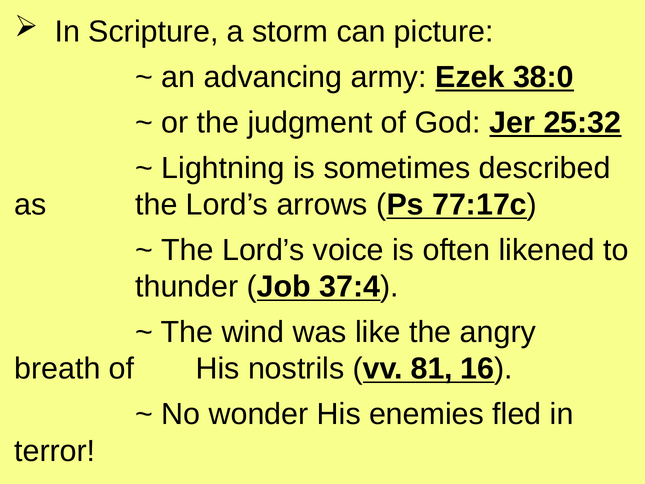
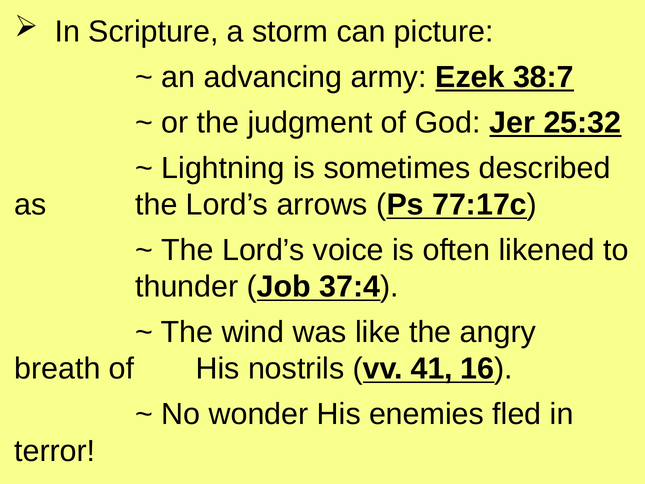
38:0: 38:0 -> 38:7
81: 81 -> 41
